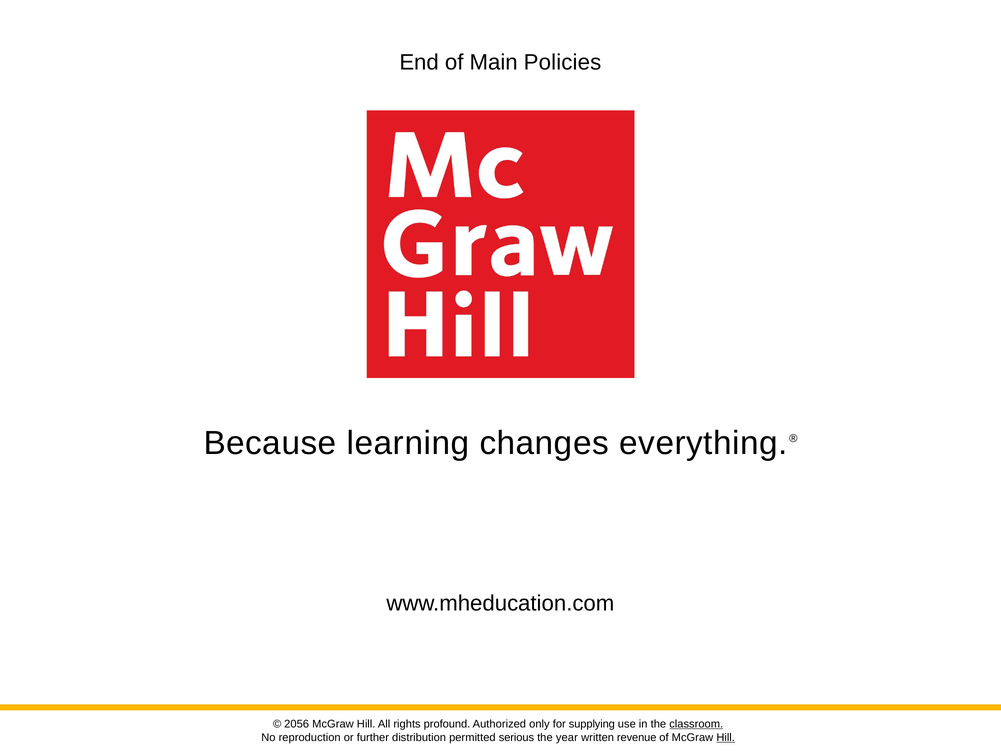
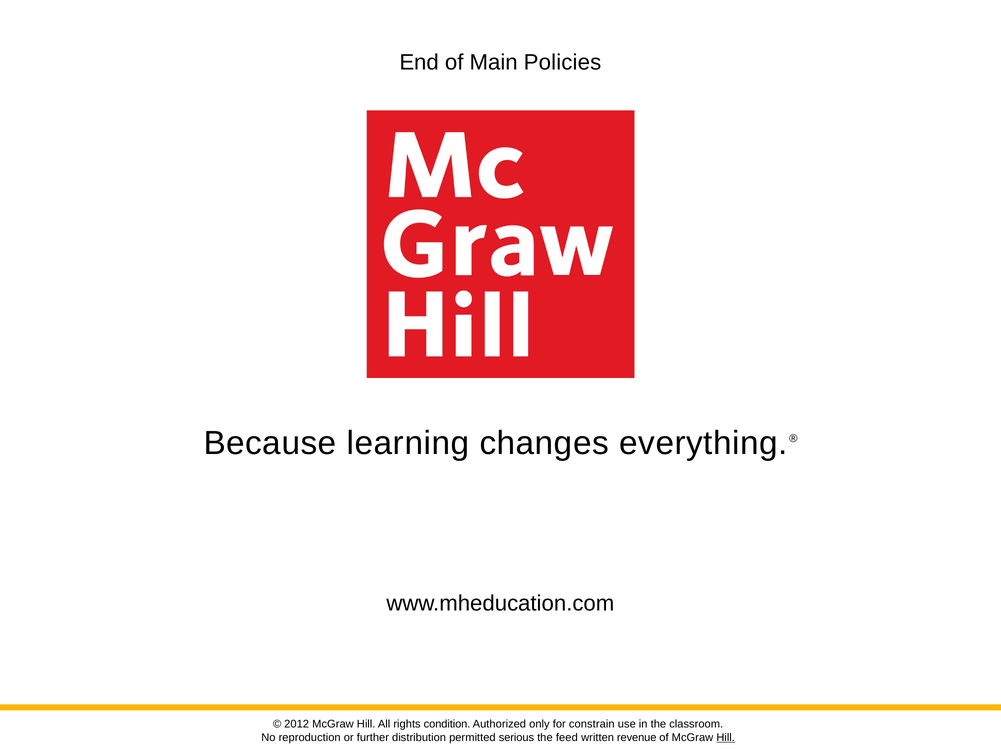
2056: 2056 -> 2012
profound: profound -> condition
supplying: supplying -> constrain
classroom underline: present -> none
year: year -> feed
